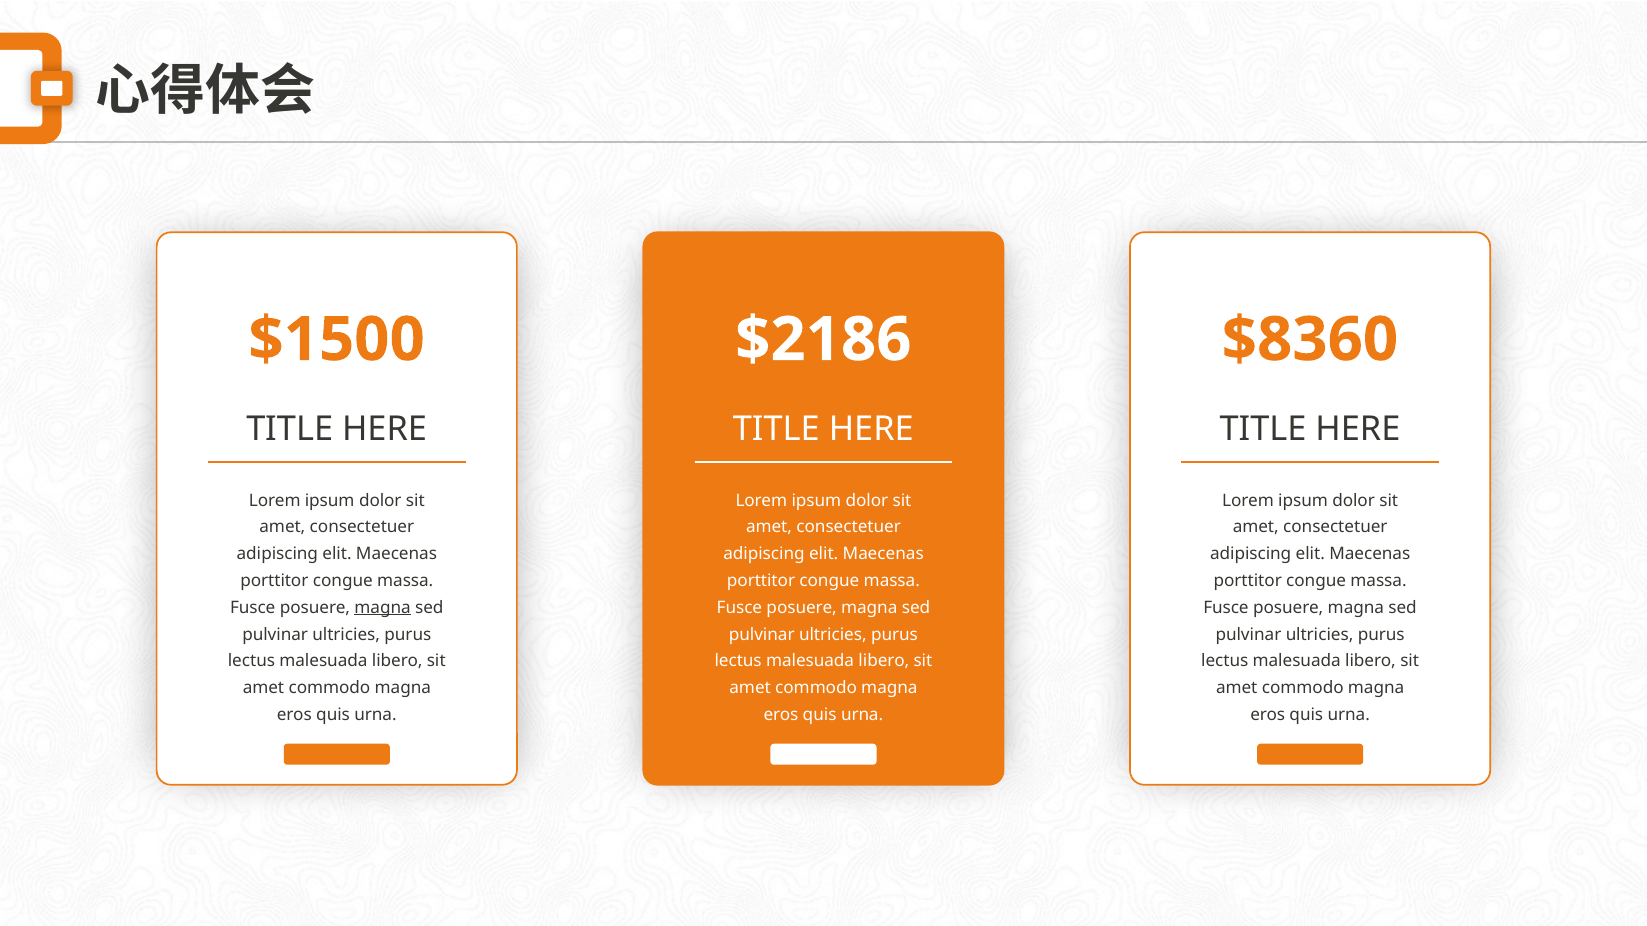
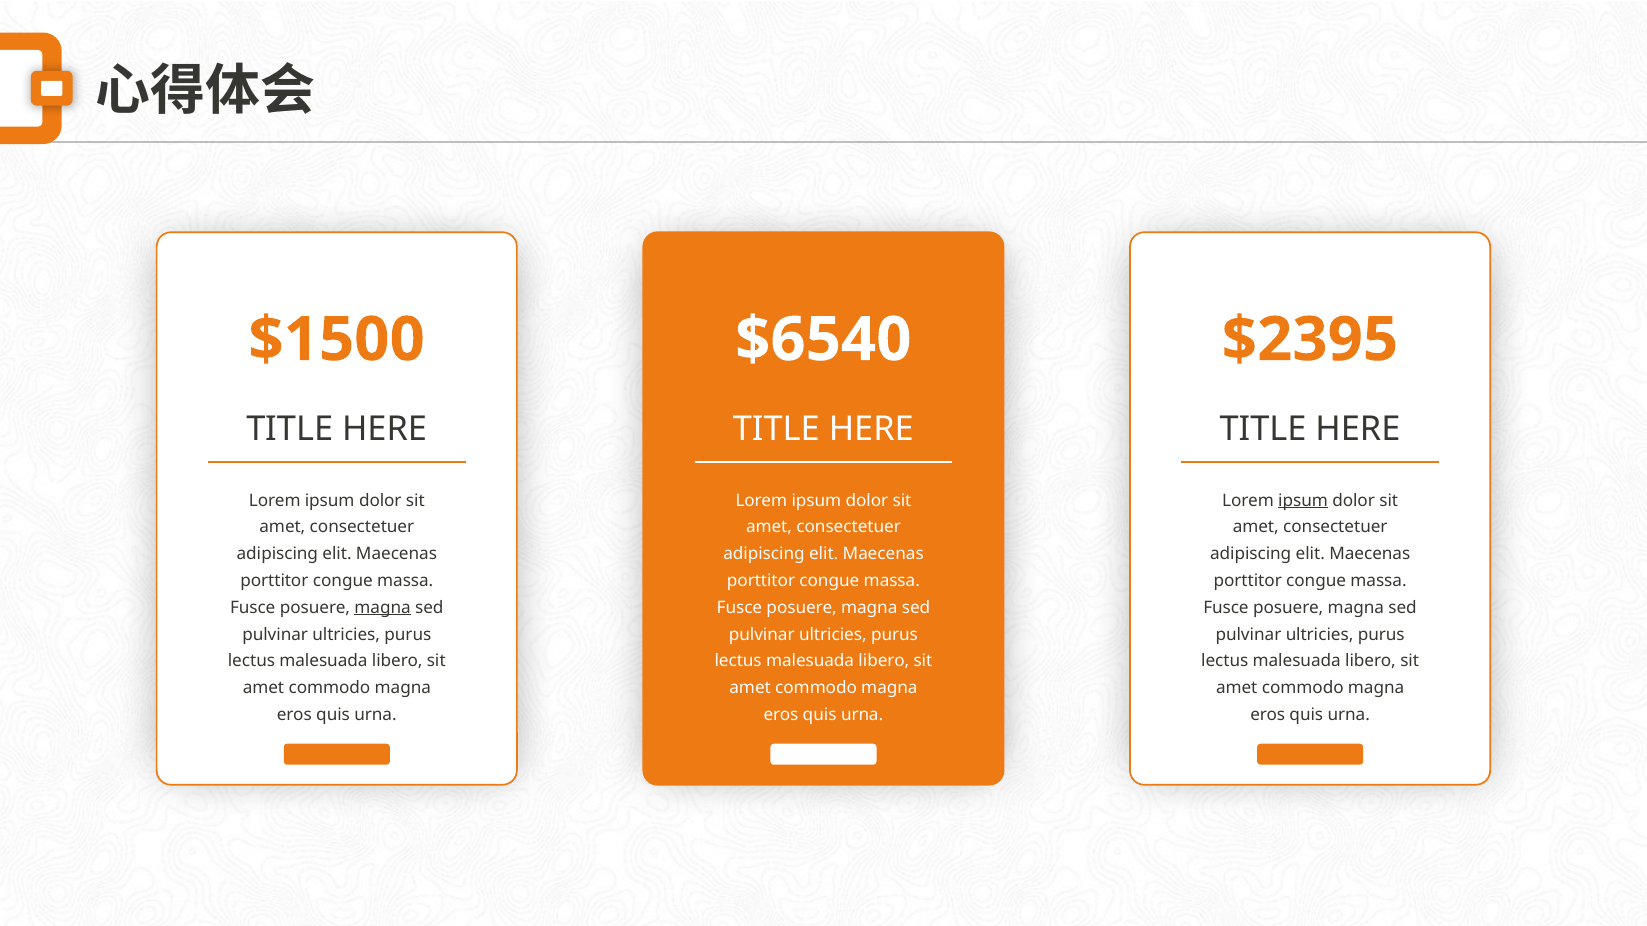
$2186: $2186 -> $6540
$8360: $8360 -> $2395
ipsum at (1303, 501) underline: none -> present
